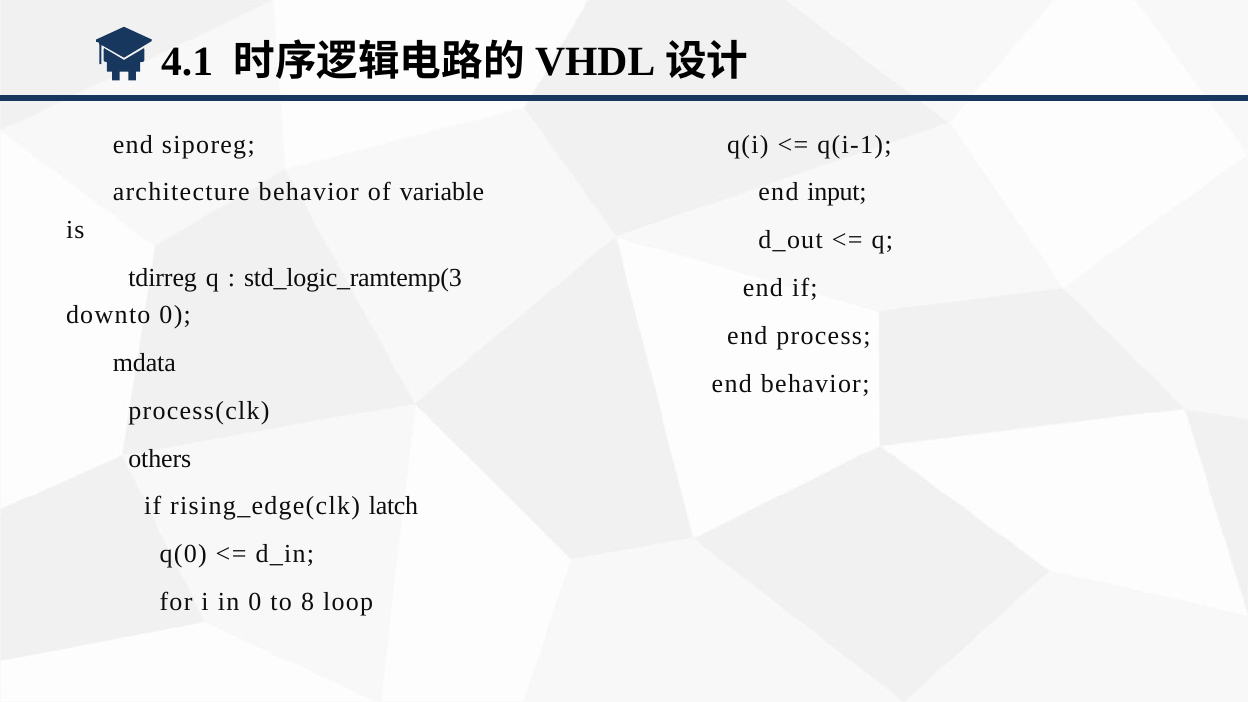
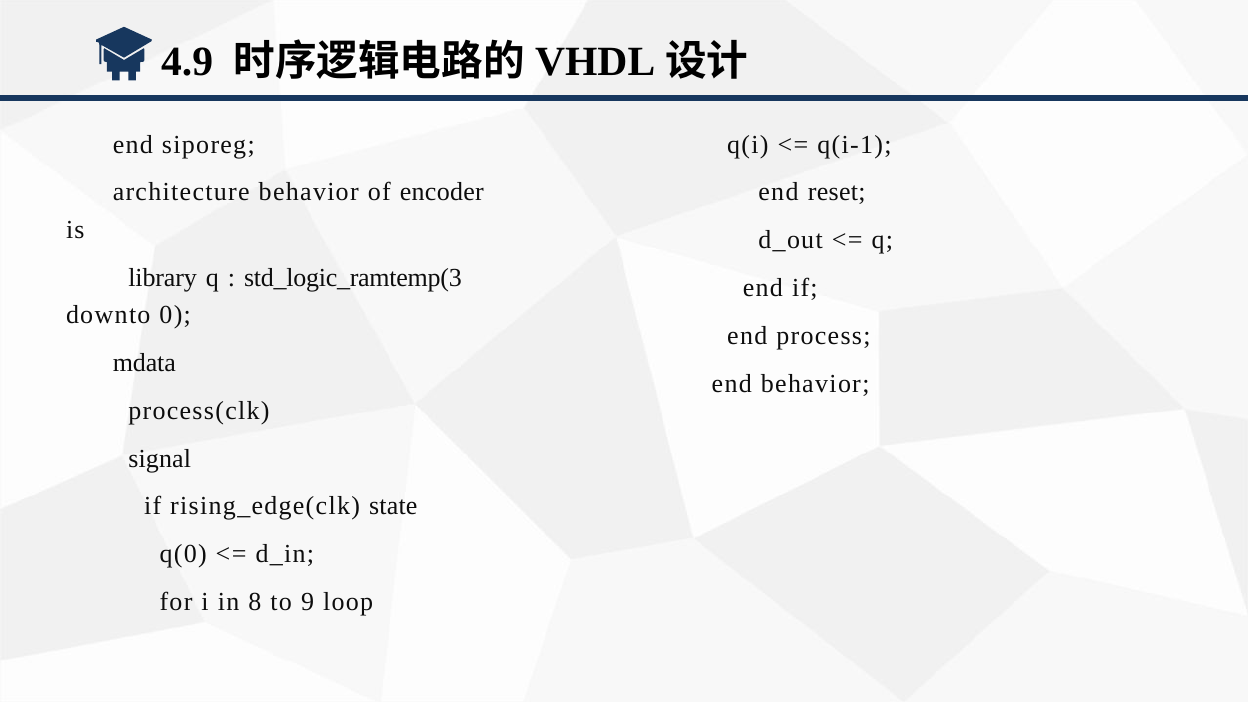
4.1: 4.1 -> 4.9
variable: variable -> encoder
input: input -> reset
tdirreg: tdirreg -> library
others: others -> signal
latch: latch -> state
in 0: 0 -> 8
8: 8 -> 9
